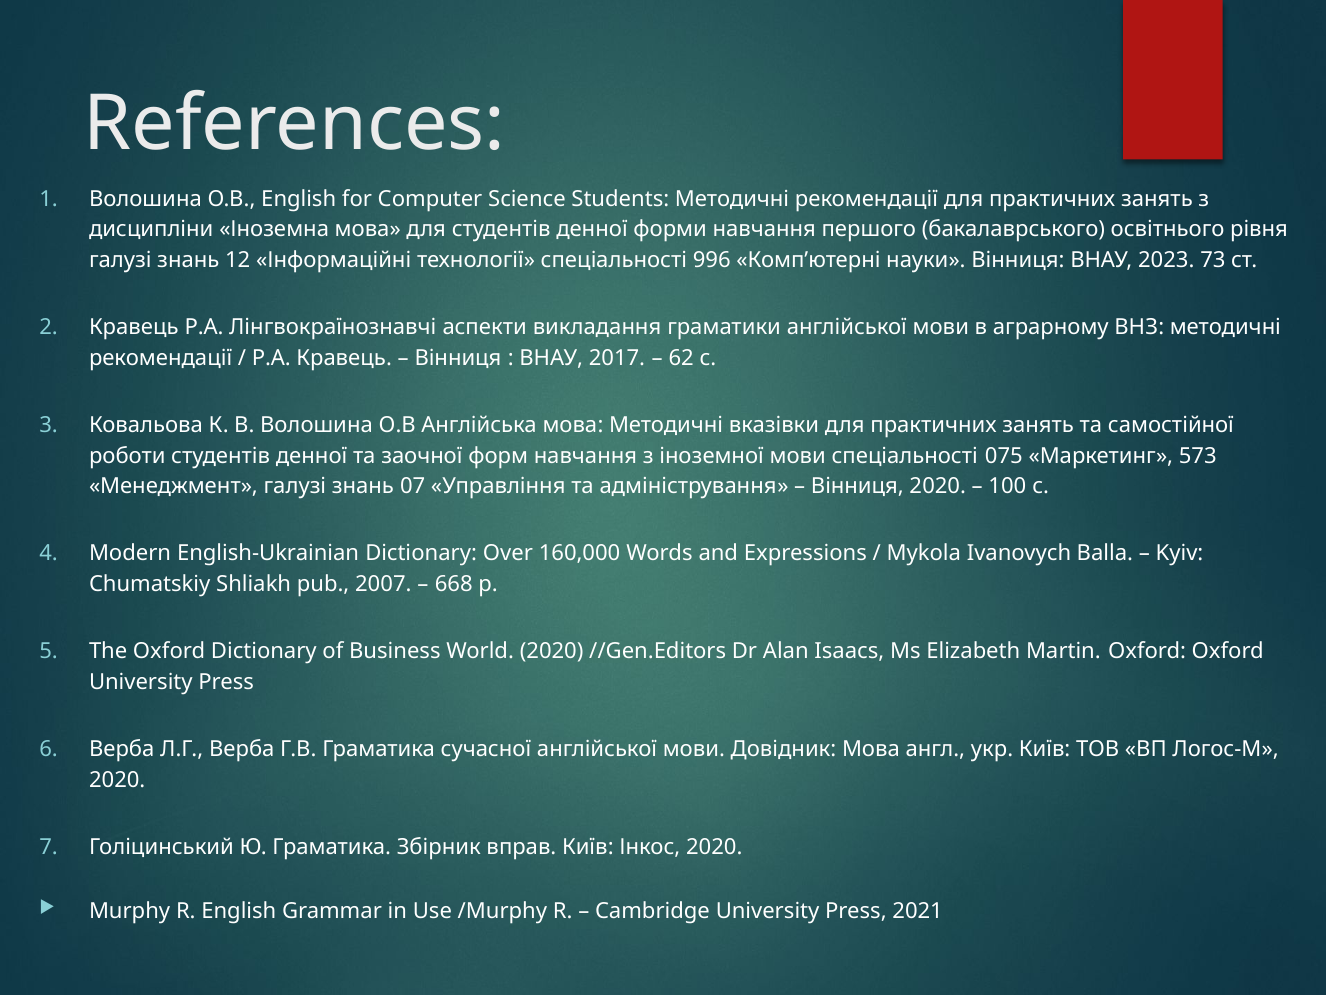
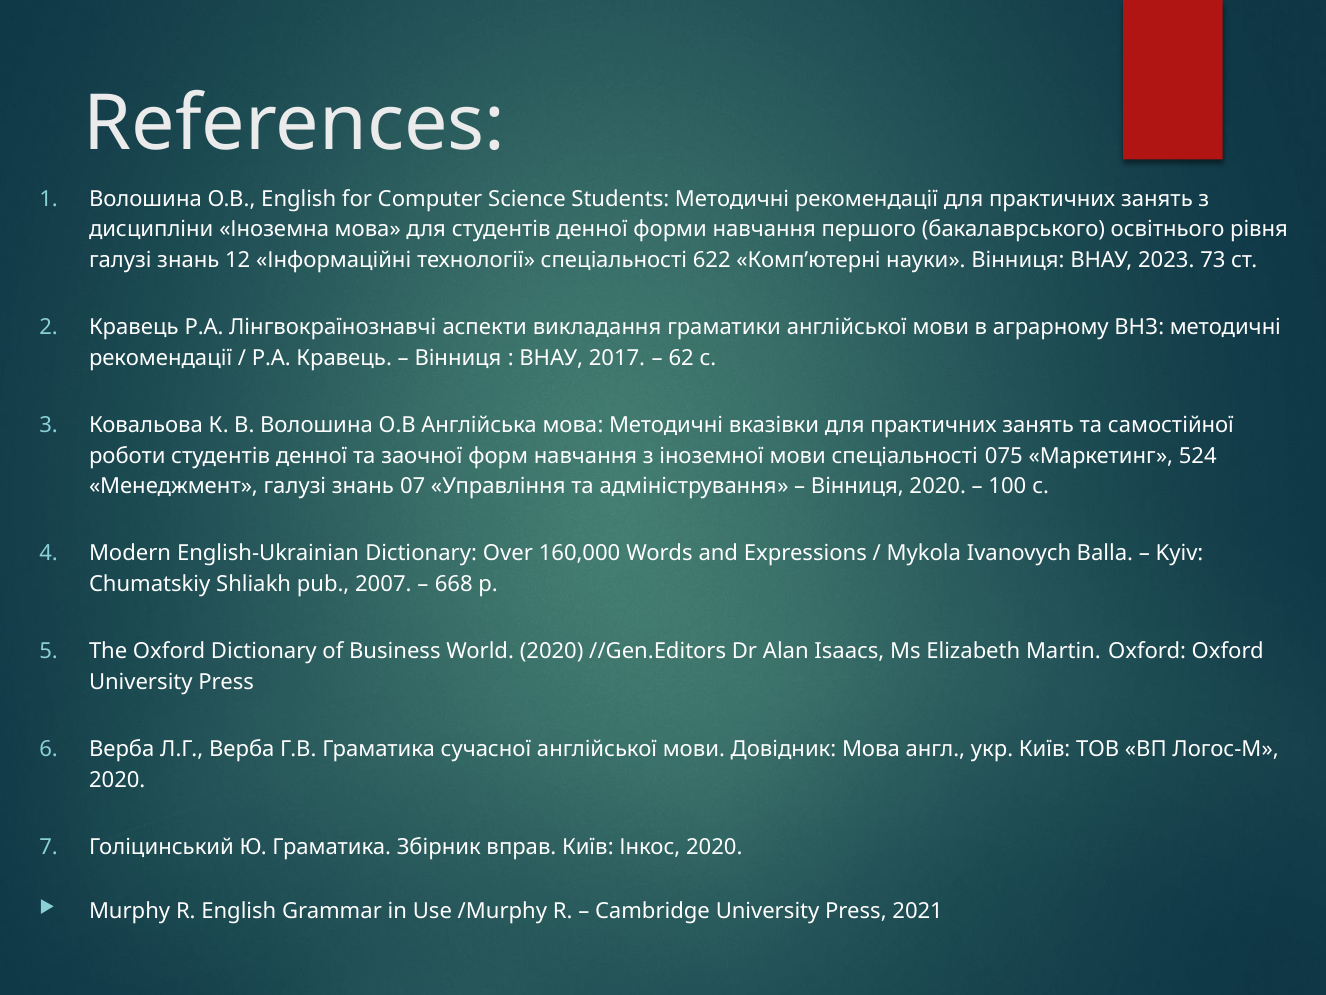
996: 996 -> 622
573: 573 -> 524
